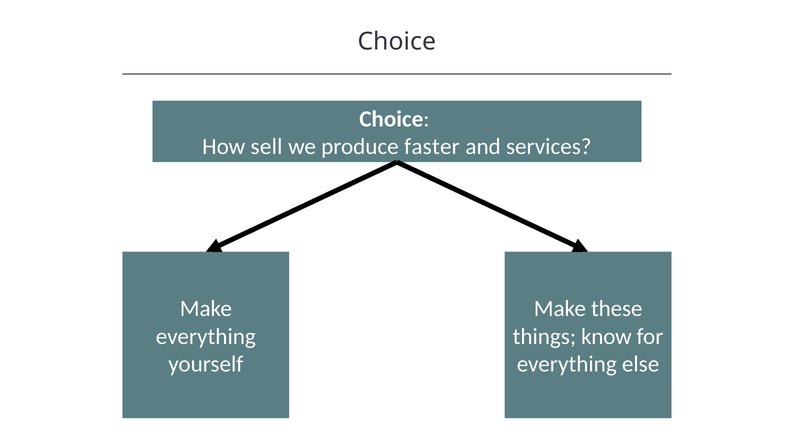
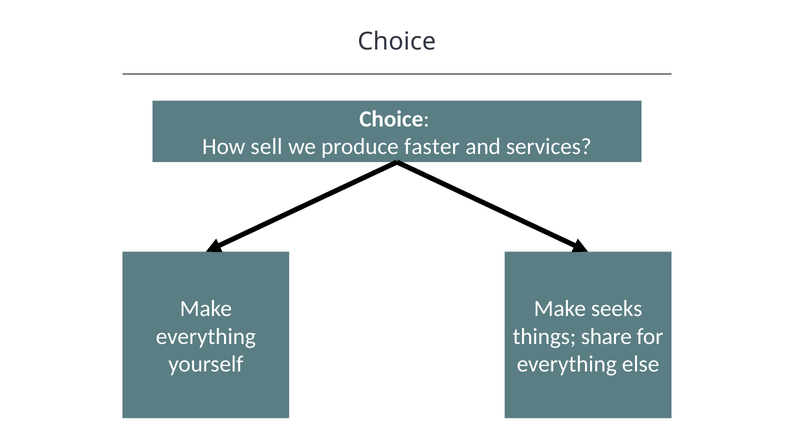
these: these -> seeks
know: know -> share
